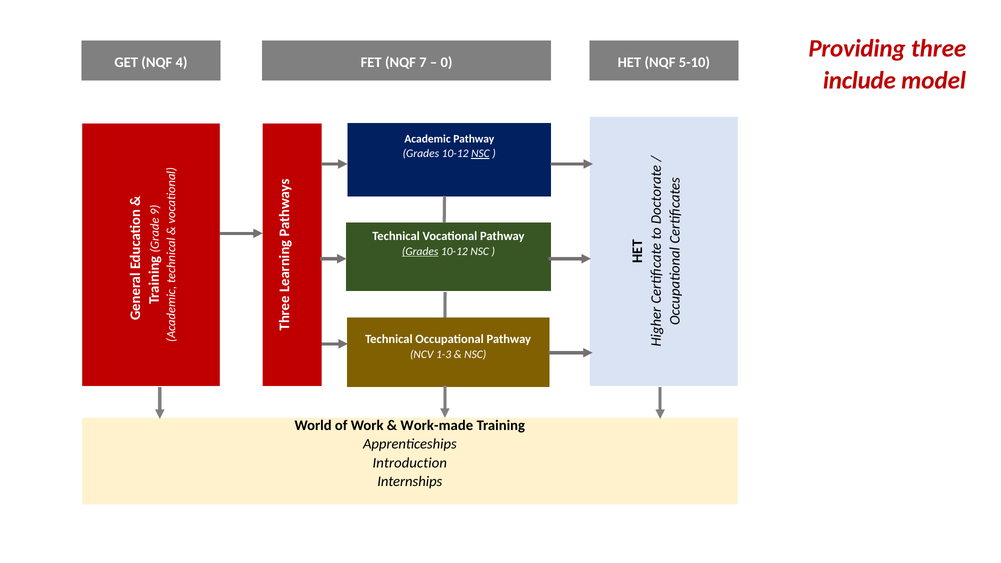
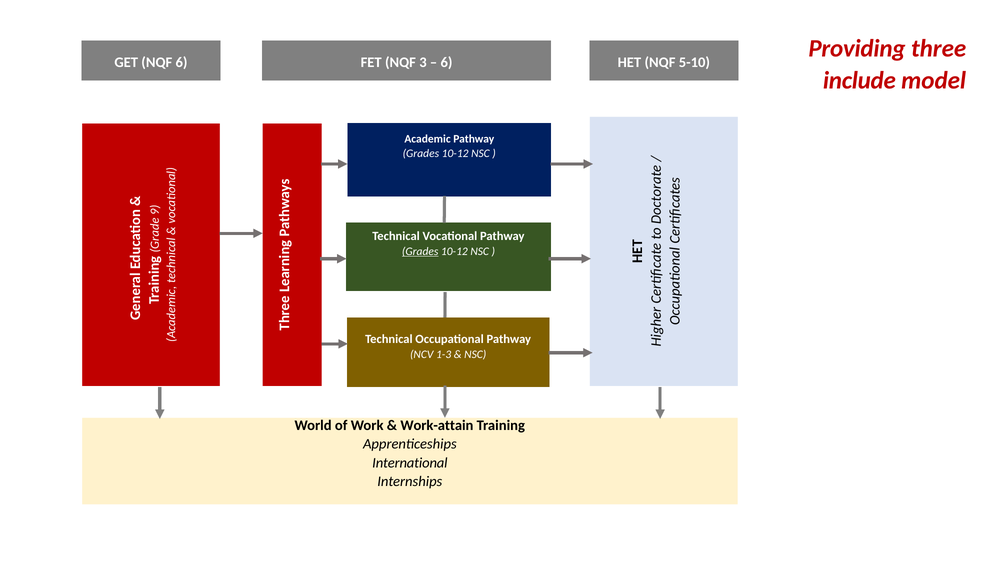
NQF 4: 4 -> 6
7: 7 -> 3
0 at (447, 62): 0 -> 6
NSC at (480, 154) underline: present -> none
Work-made: Work-made -> Work-attain
Introduction: Introduction -> International
